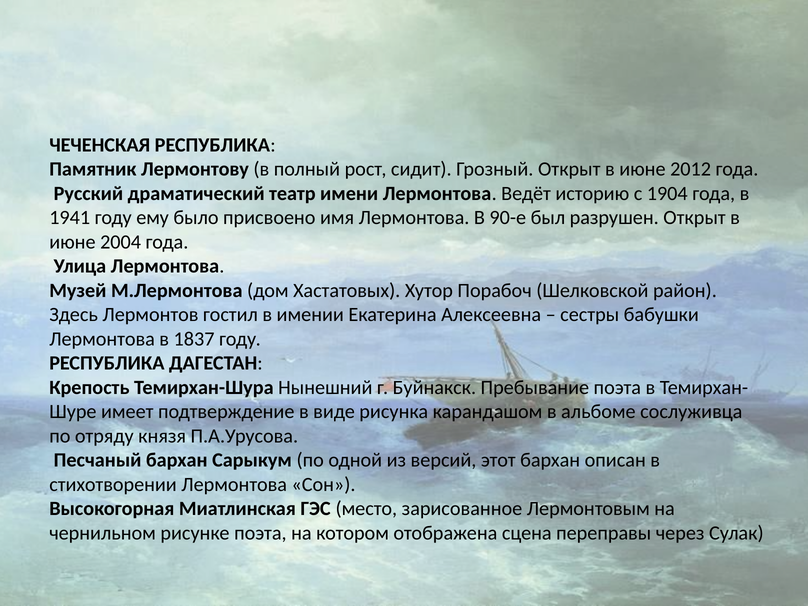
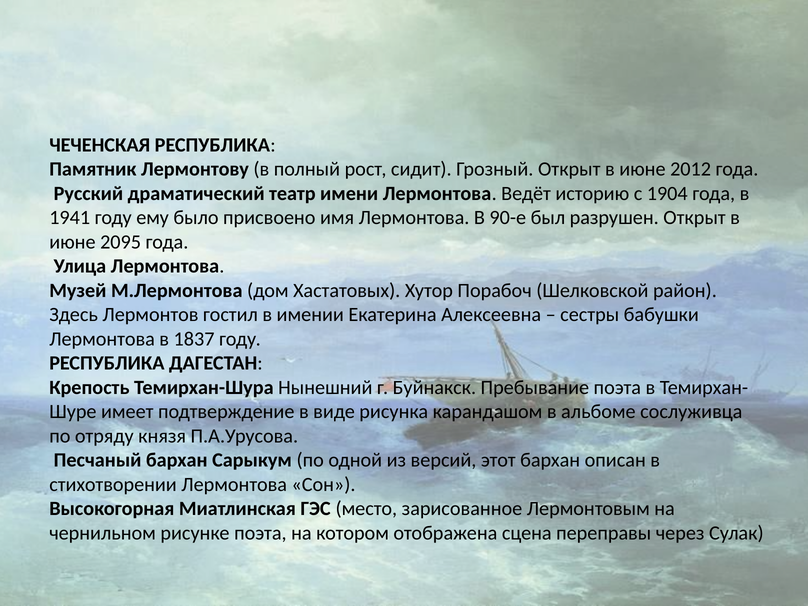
2004: 2004 -> 2095
